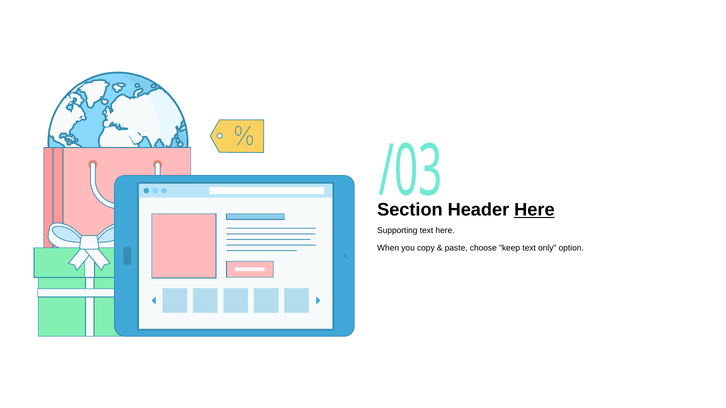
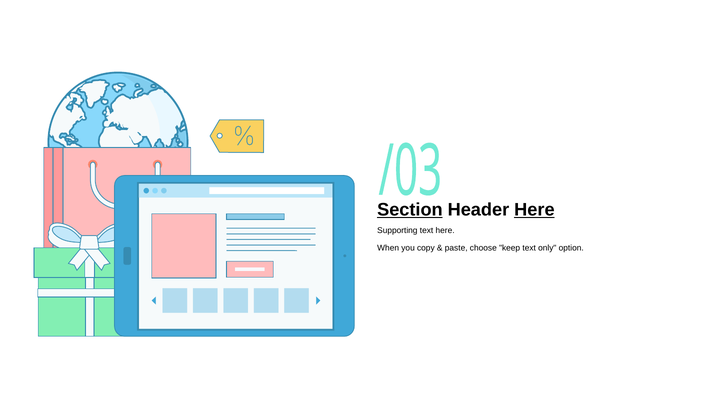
Section underline: none -> present
